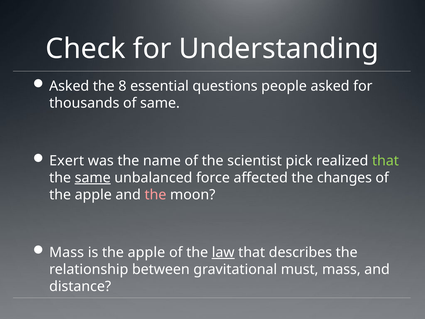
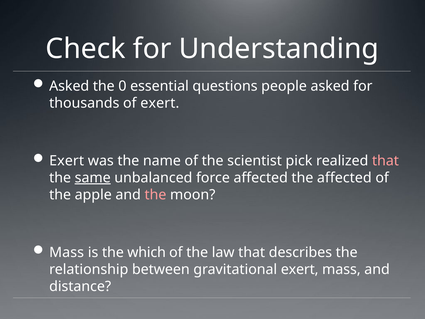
8: 8 -> 0
of same: same -> exert
that at (385, 161) colour: light green -> pink
the changes: changes -> affected
is the apple: apple -> which
law underline: present -> none
gravitational must: must -> exert
